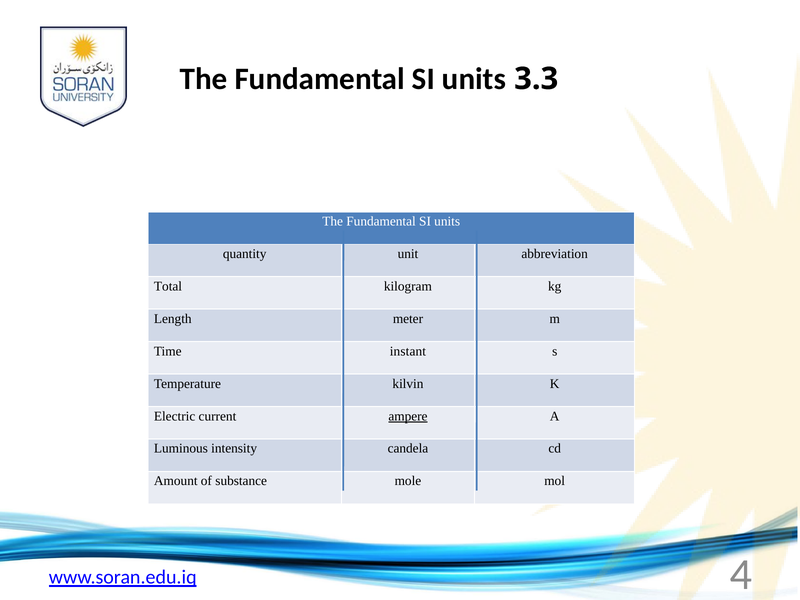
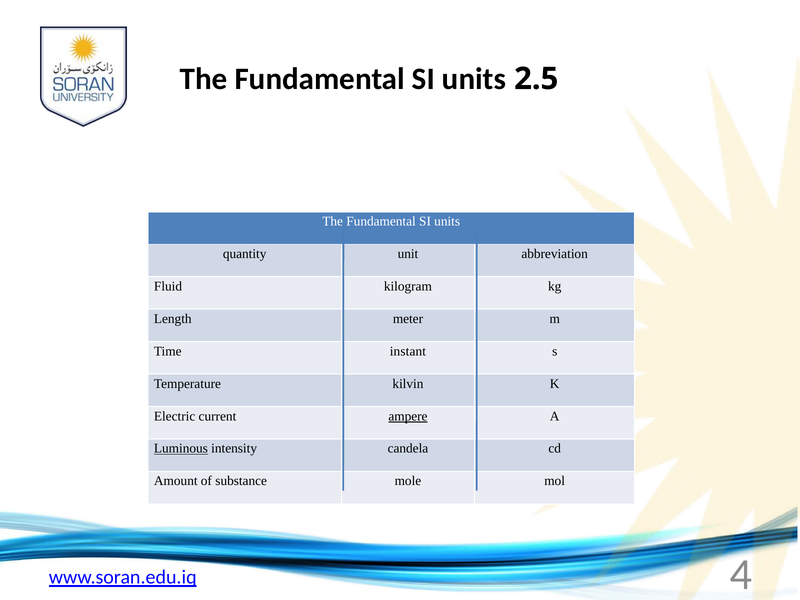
3.3: 3.3 -> 2.5
Total: Total -> Fluid
Luminous underline: none -> present
